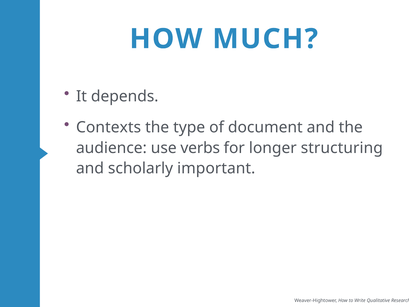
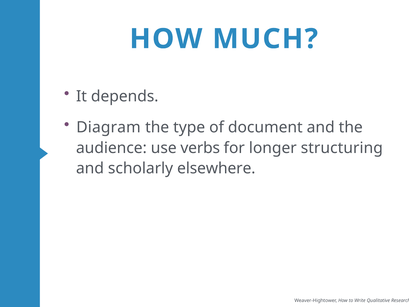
Contexts: Contexts -> Diagram
important: important -> elsewhere
